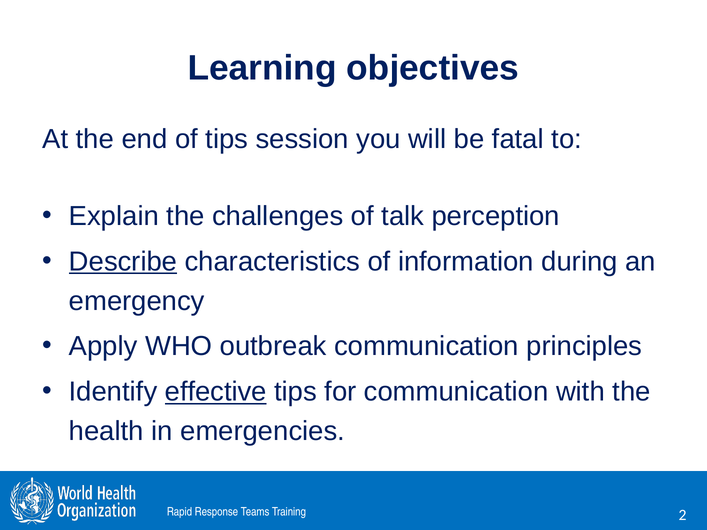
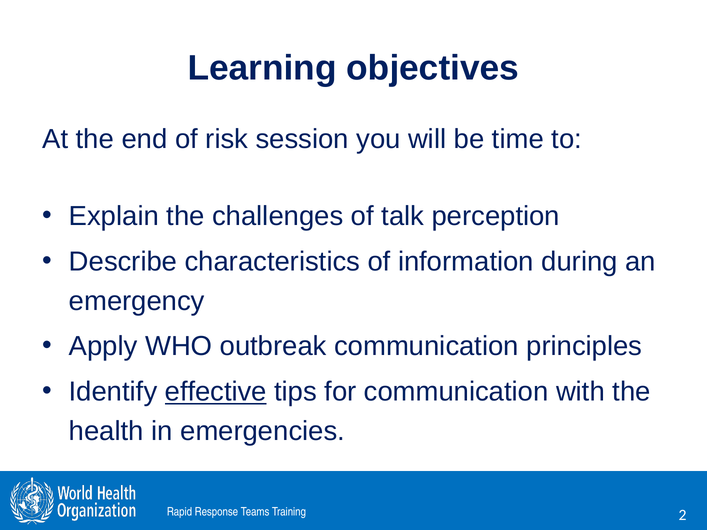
of tips: tips -> risk
fatal: fatal -> time
Describe underline: present -> none
